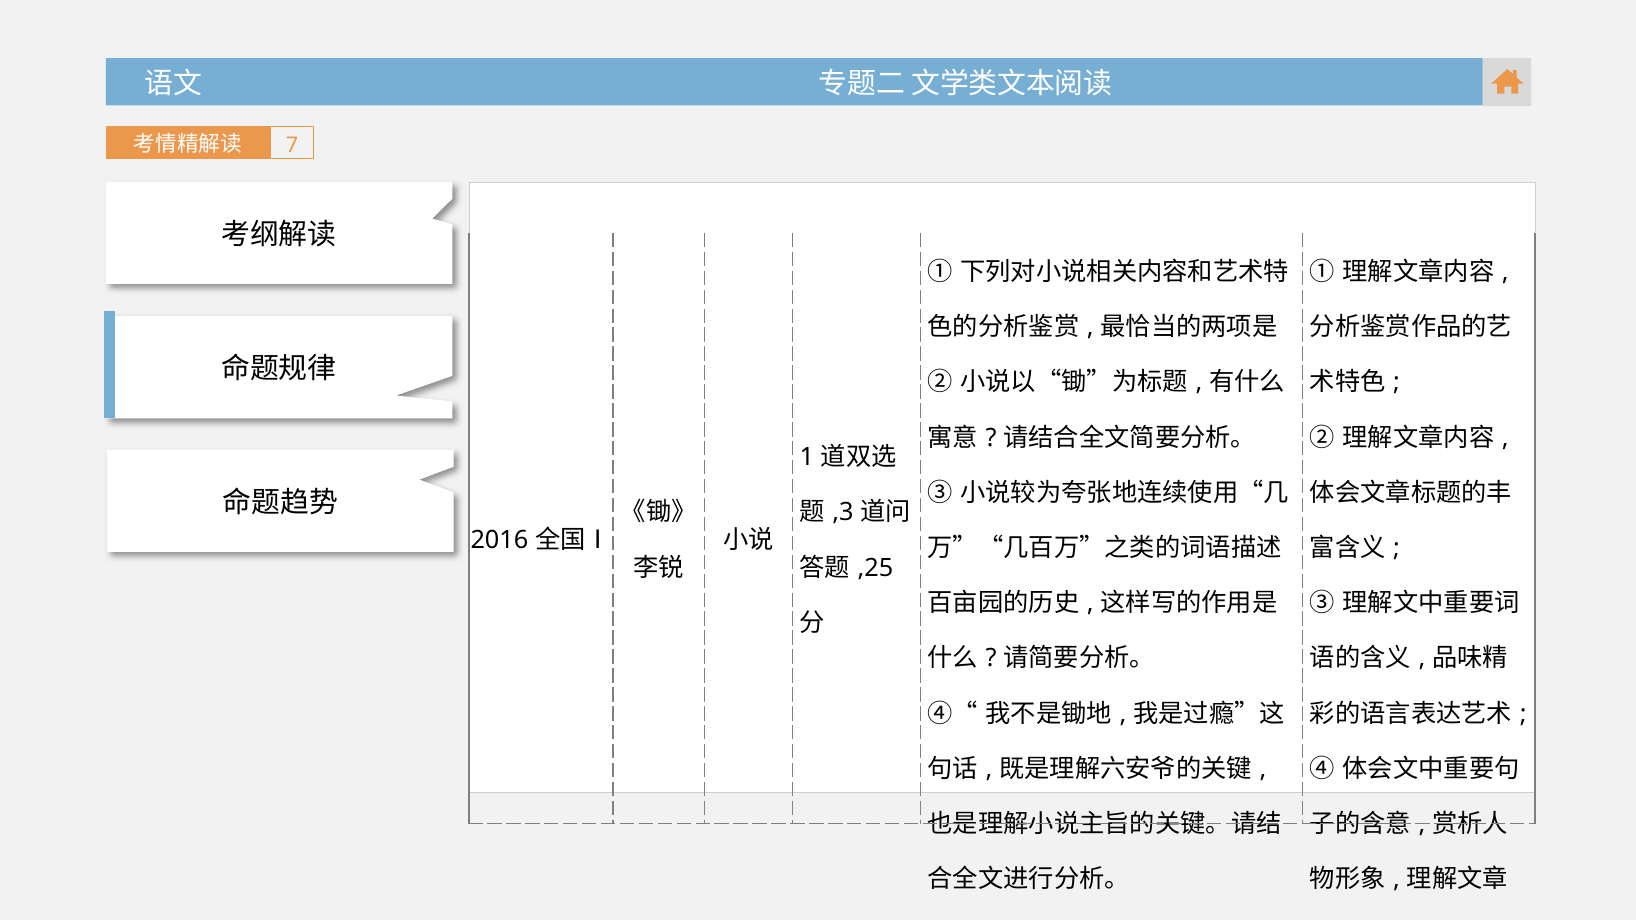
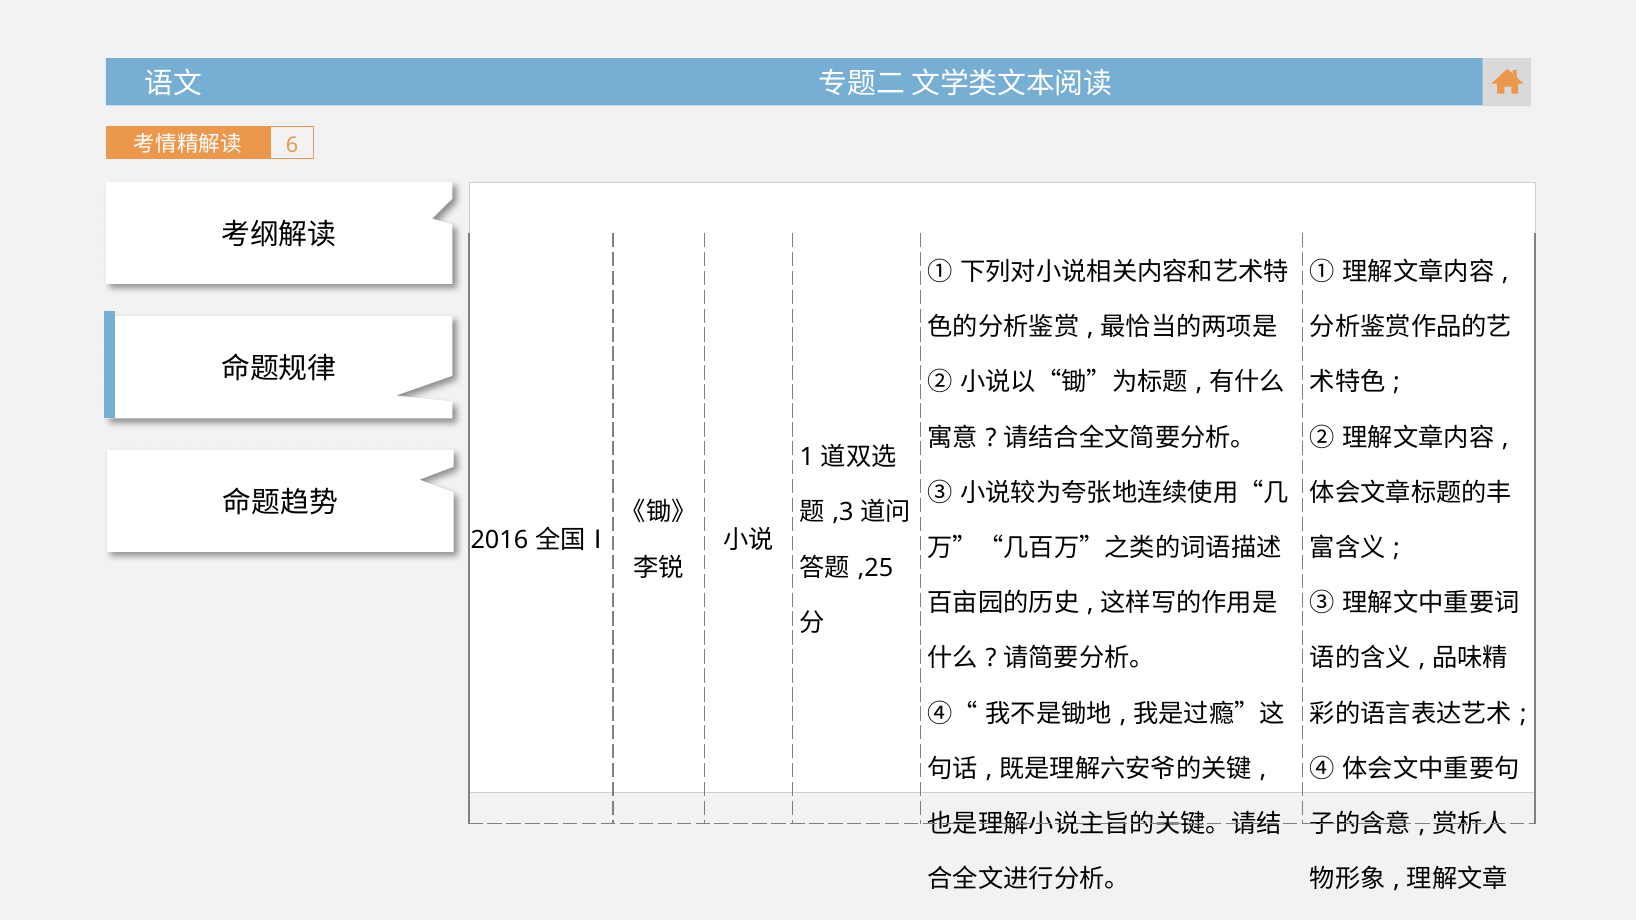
7: 7 -> 6
